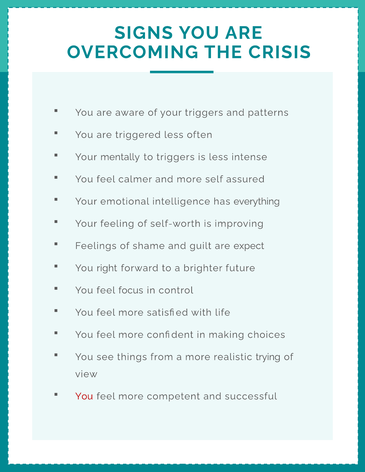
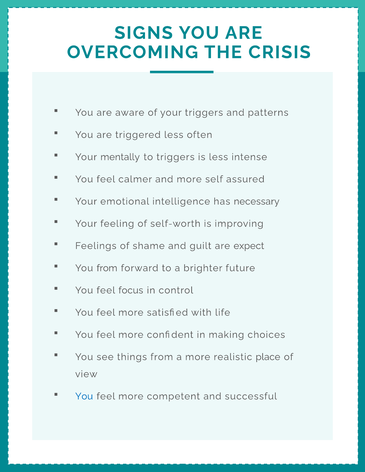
everything: everything -> necessary
You right: right -> from
trying: trying -> place
You at (84, 397) colour: red -> blue
